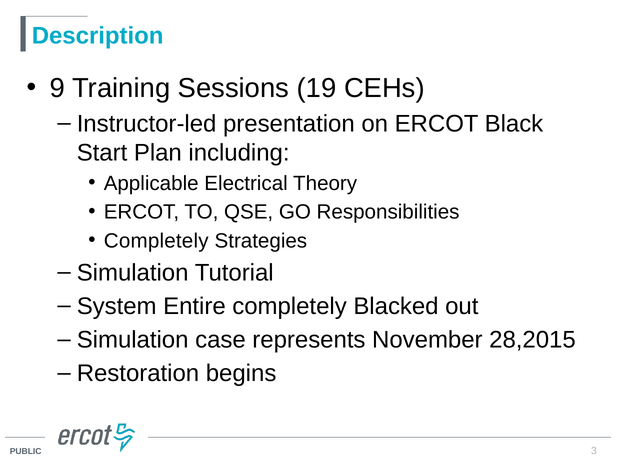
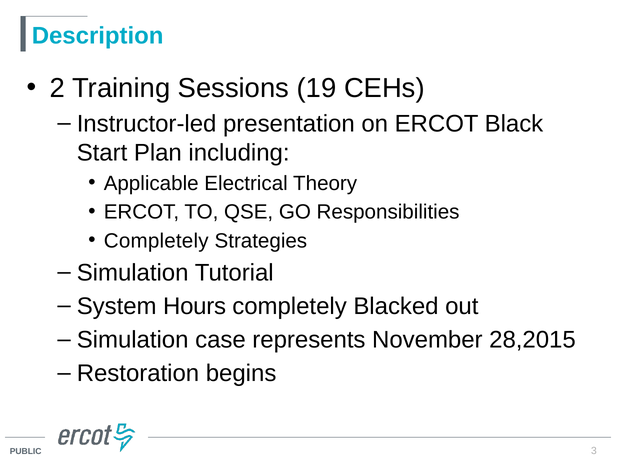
9: 9 -> 2
Entire: Entire -> Hours
